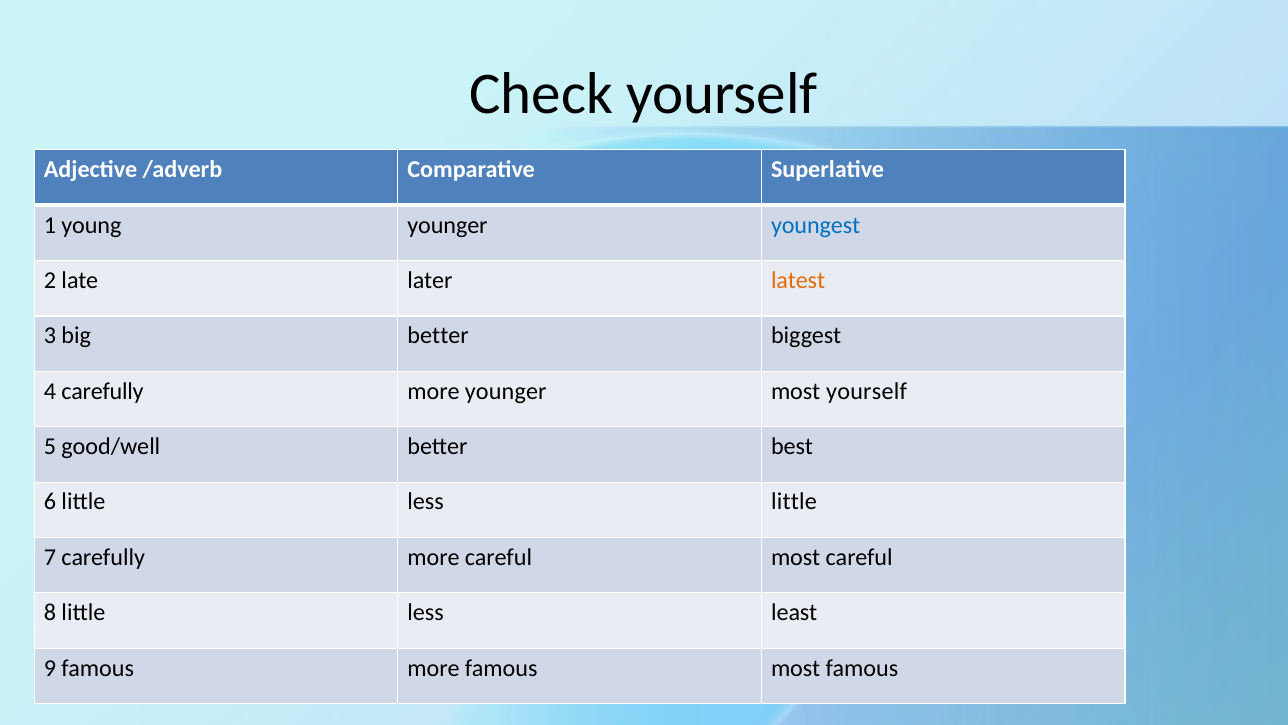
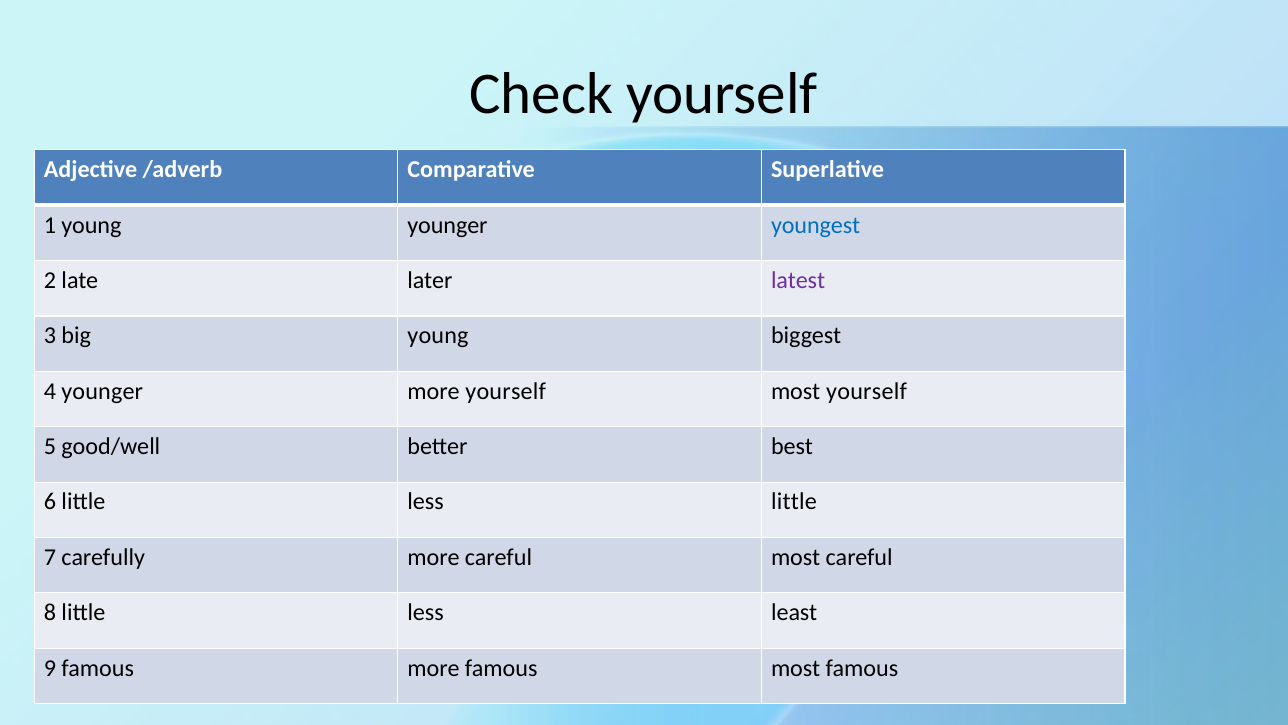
latest colour: orange -> purple
big better: better -> young
4 carefully: carefully -> younger
more younger: younger -> yourself
